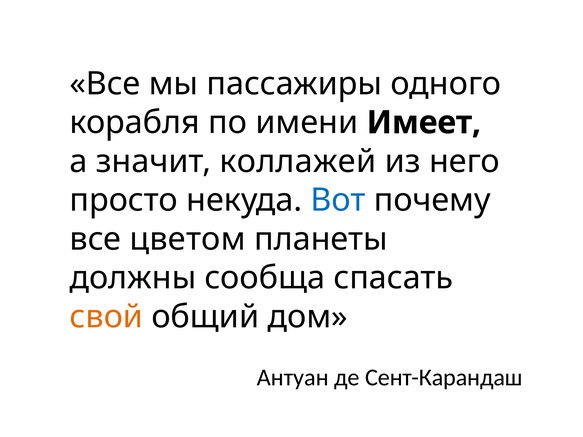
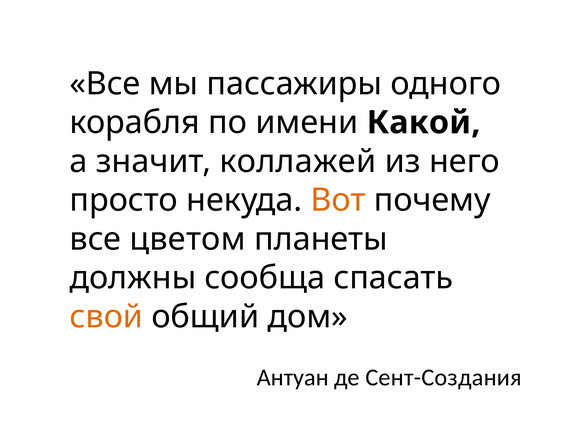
Имеет: Имеет -> Какой
Вот colour: blue -> orange
Сент-Карандаш: Сент-Карандаш -> Сент-Создания
